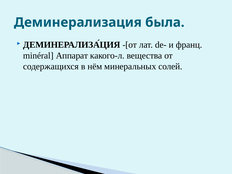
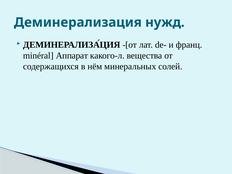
была: была -> нужд
